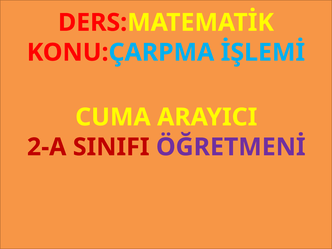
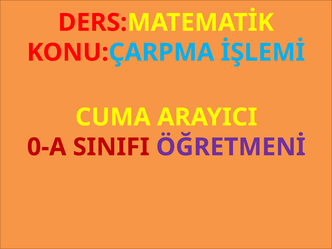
2-A: 2-A -> 0-A
